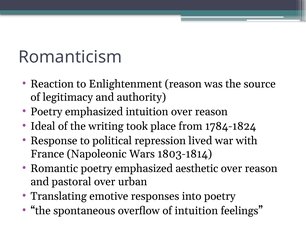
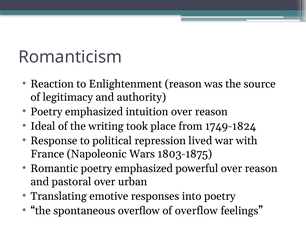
1784-1824: 1784-1824 -> 1749-1824
1803-1814: 1803-1814 -> 1803-1875
aesthetic: aesthetic -> powerful
of intuition: intuition -> overflow
